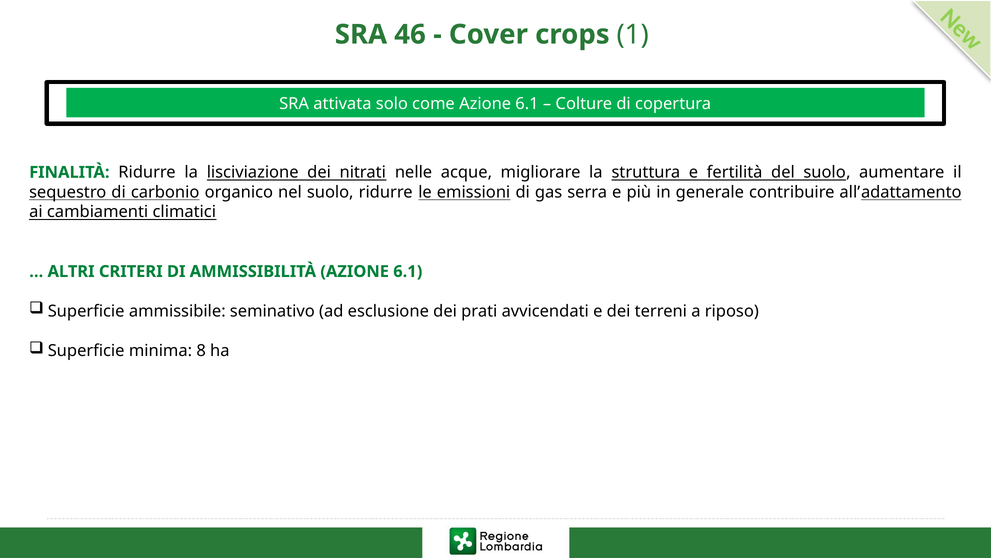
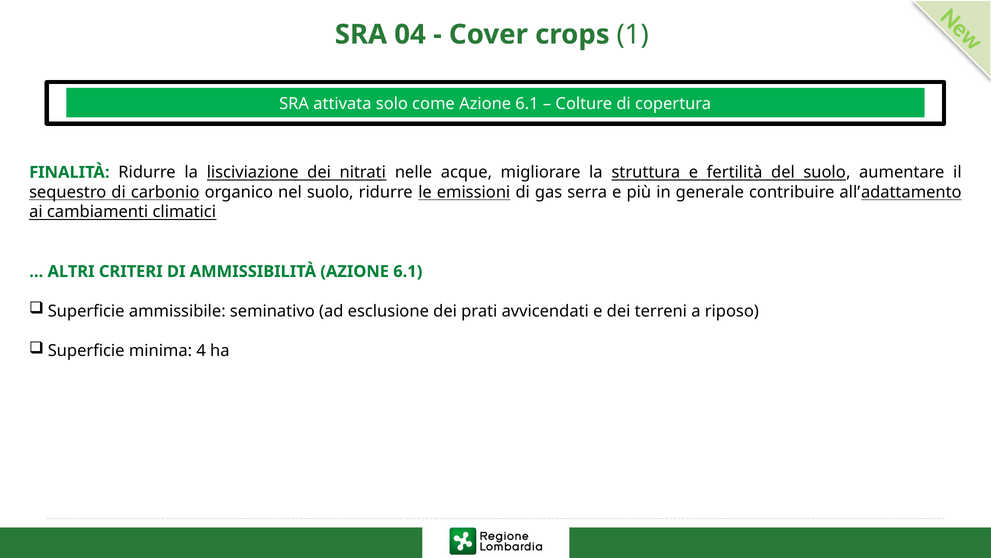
46: 46 -> 04
8: 8 -> 4
